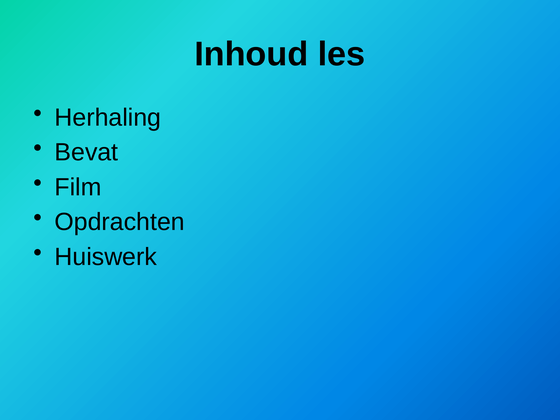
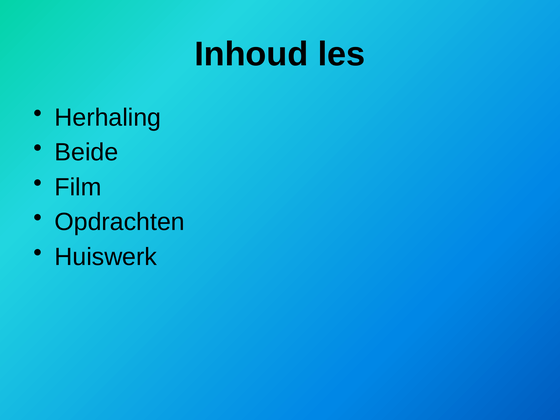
Bevat: Bevat -> Beide
